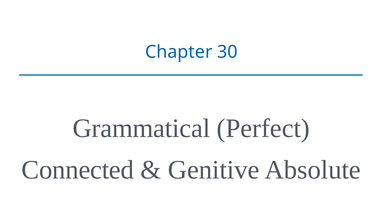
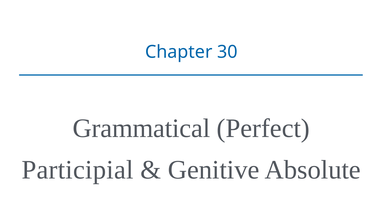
Connected: Connected -> Participial
